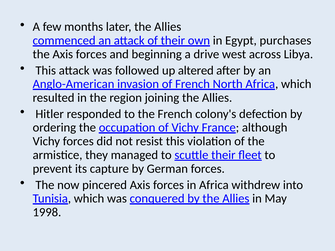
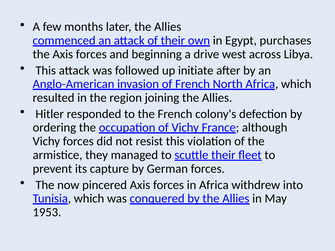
altered: altered -> initiate
1998: 1998 -> 1953
